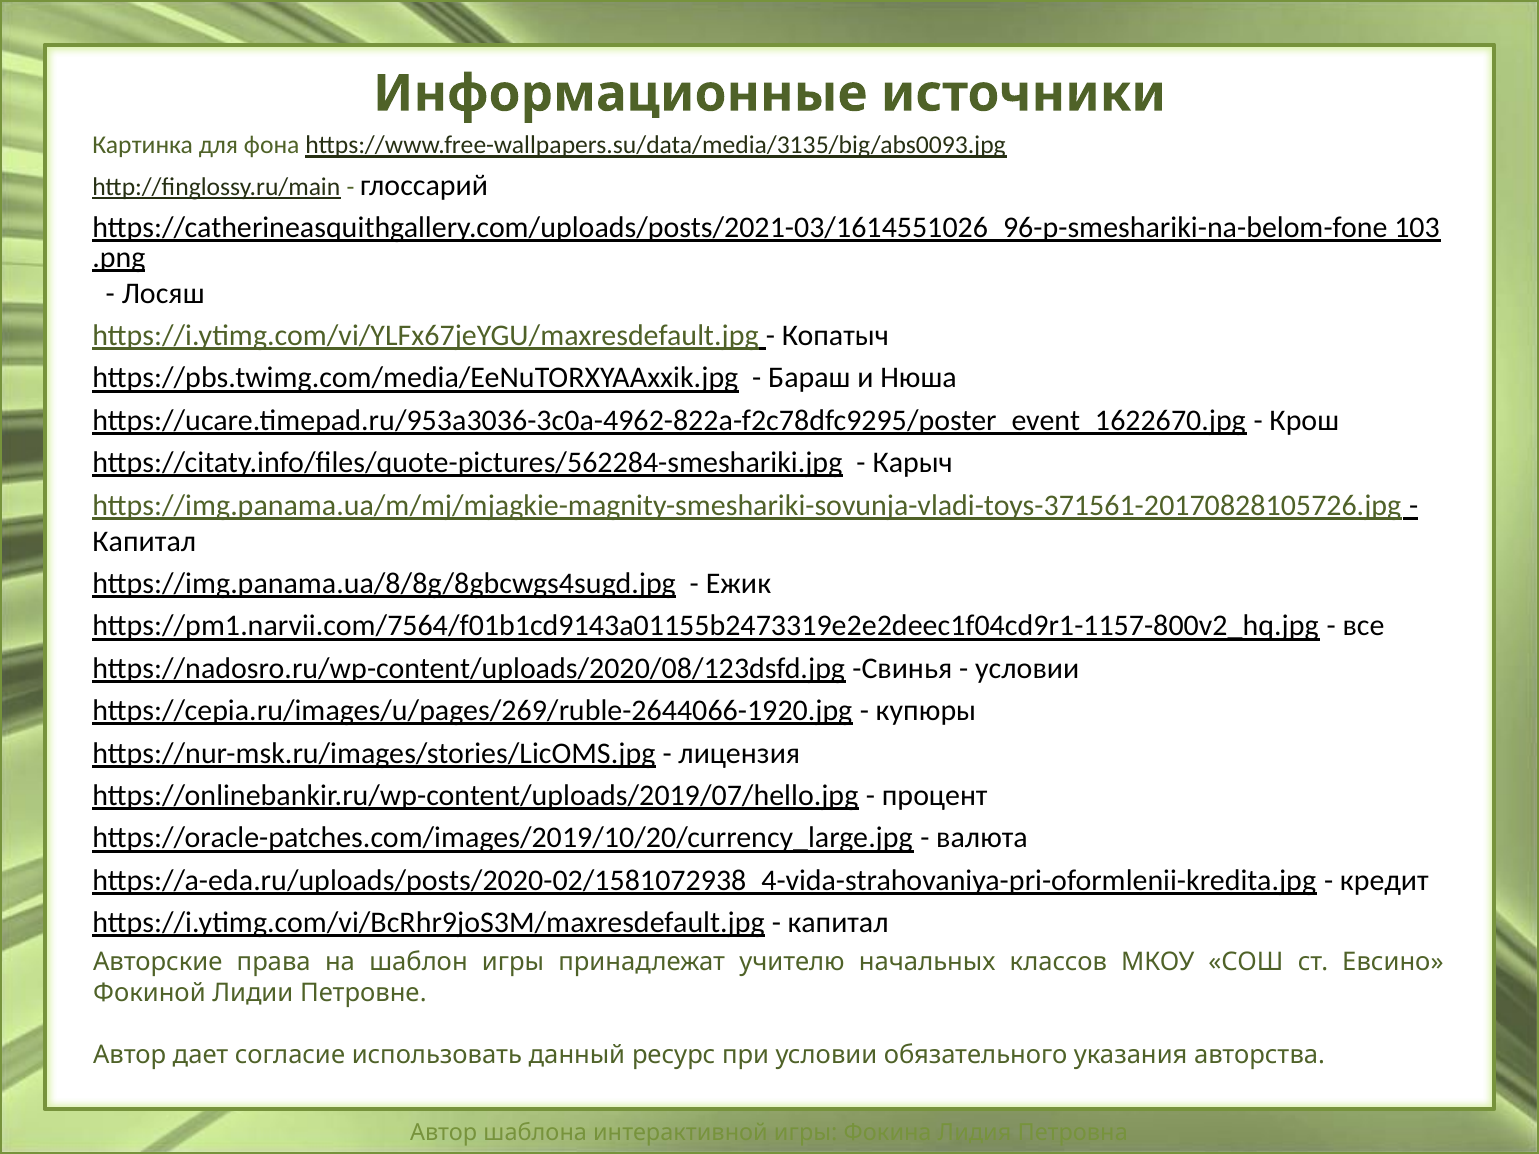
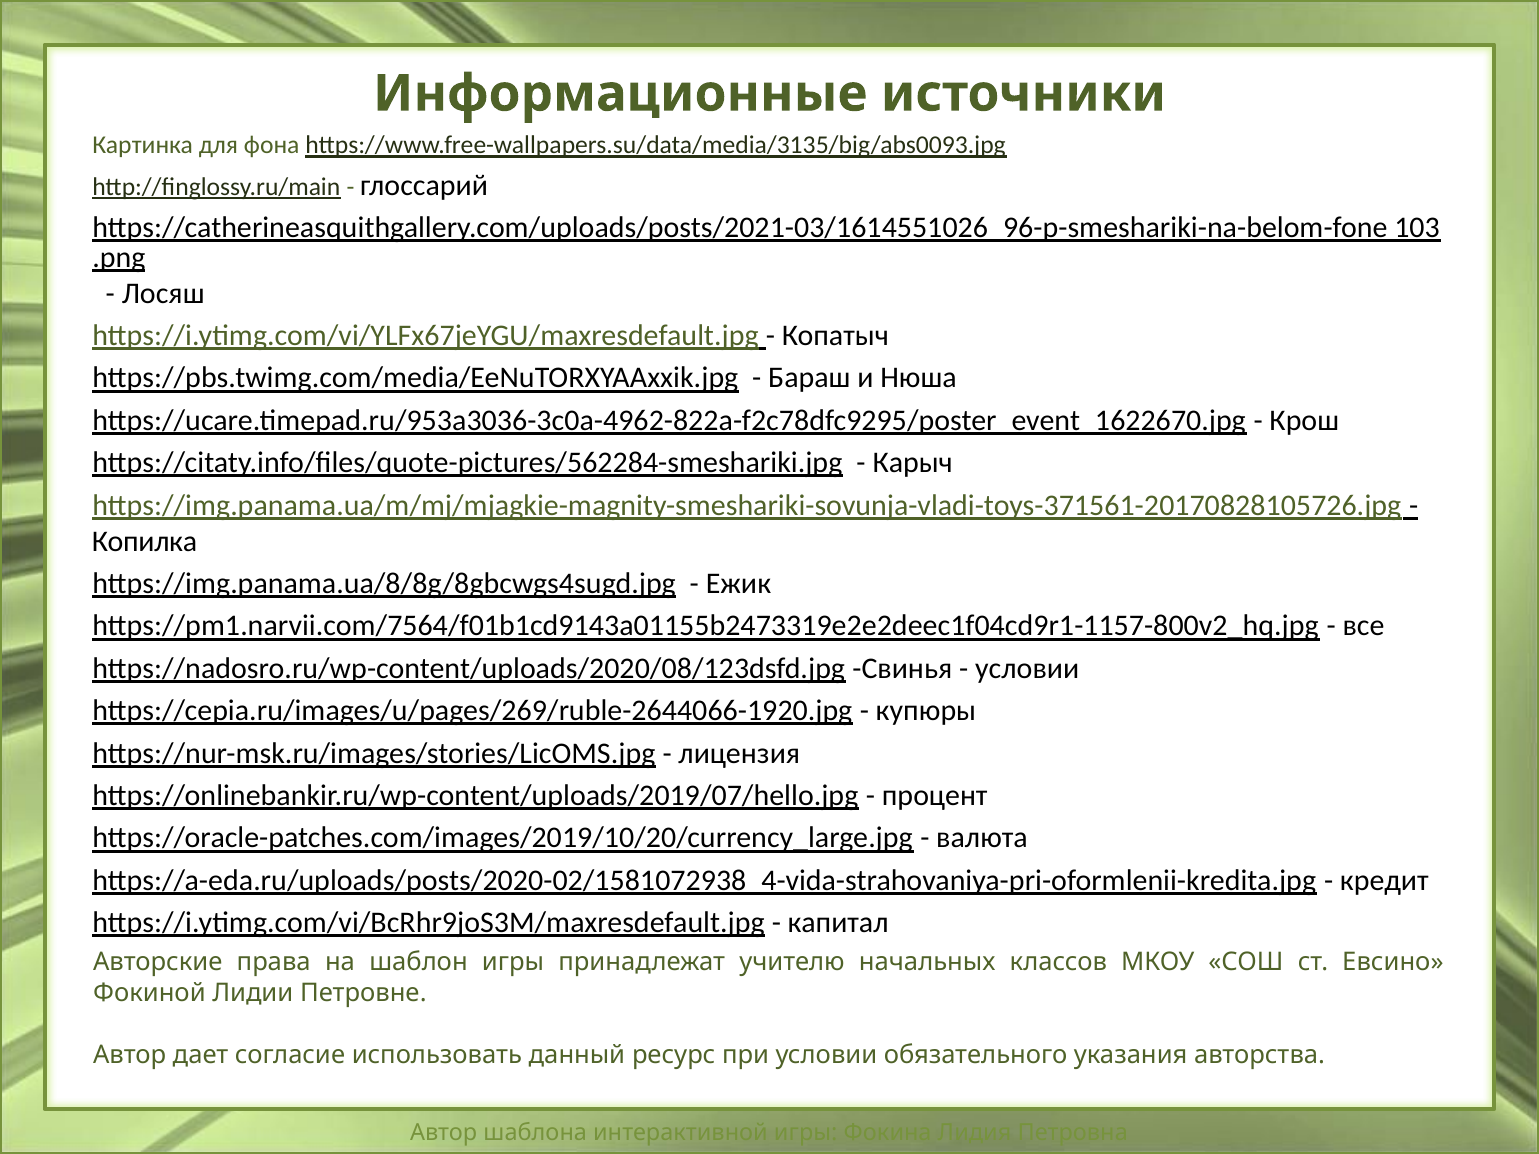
Капитал at (144, 542): Капитал -> Копилка
